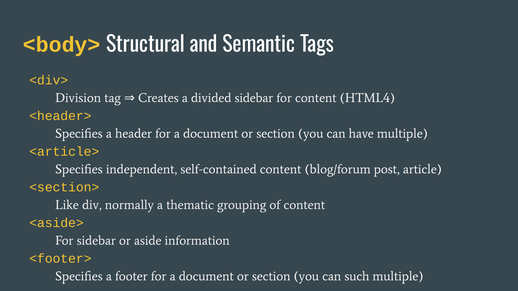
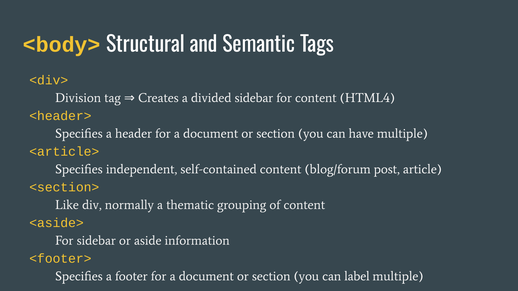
such: such -> label
